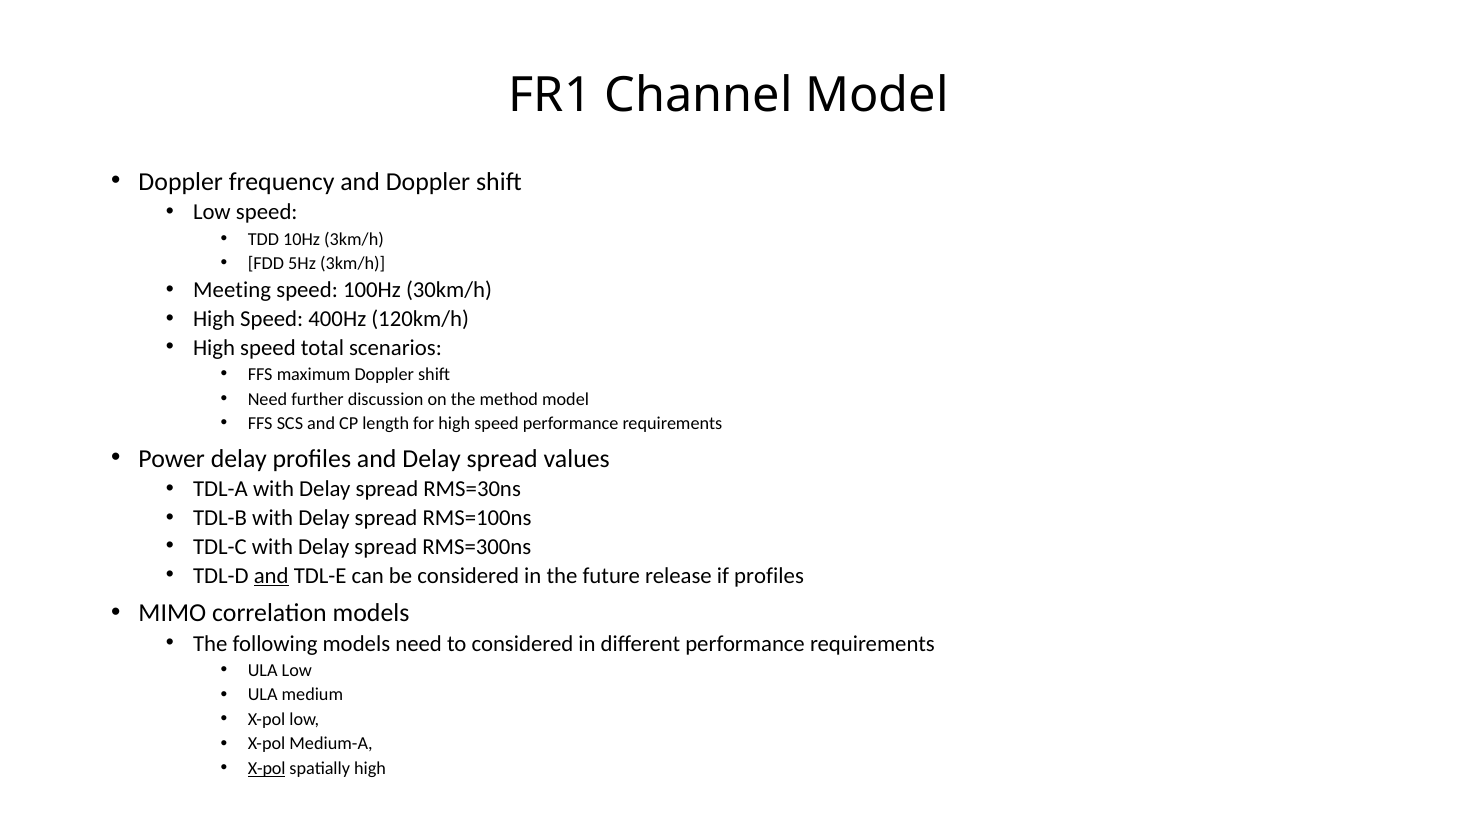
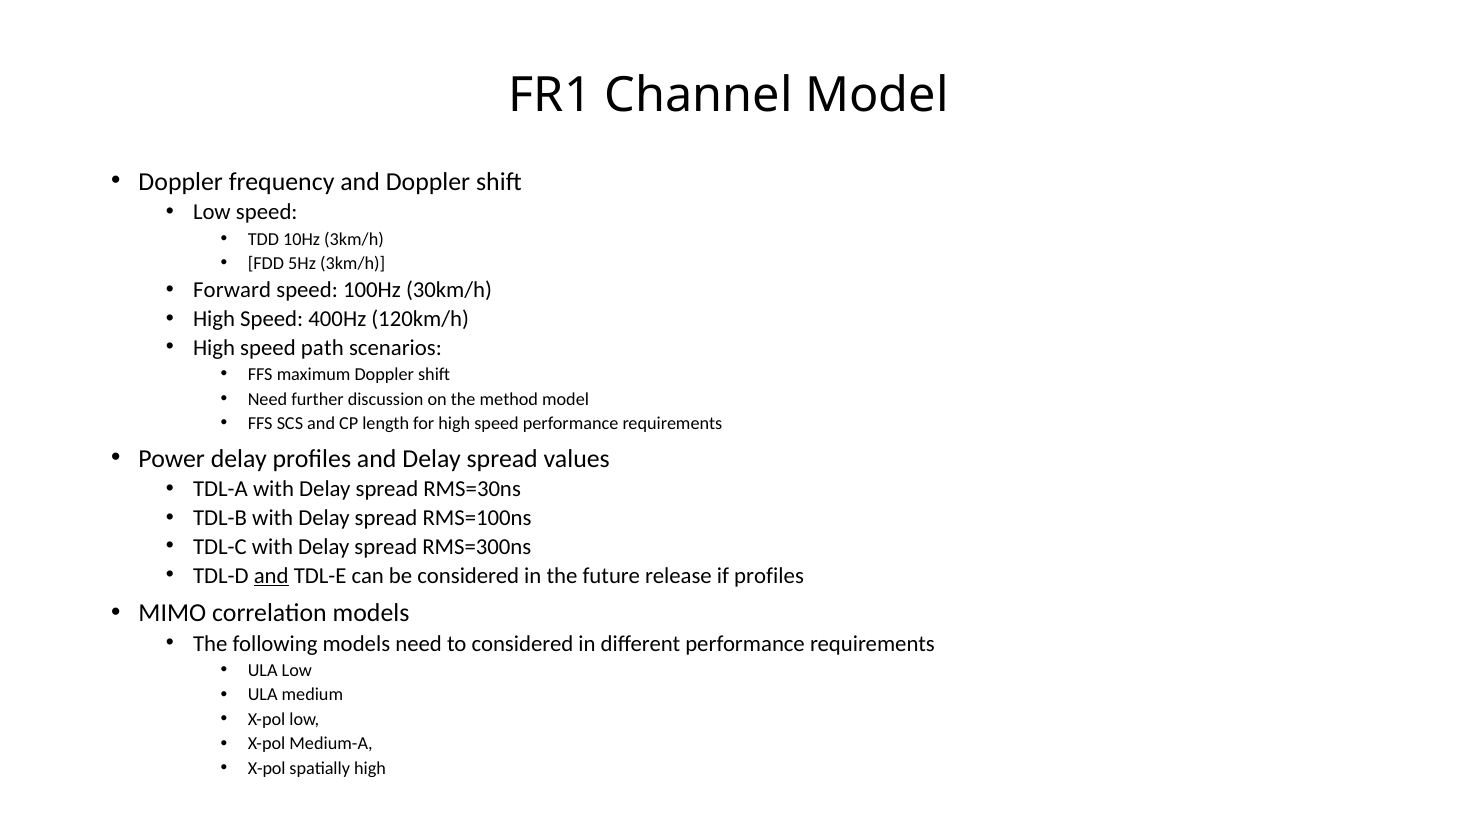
Meeting: Meeting -> Forward
total: total -> path
X-pol at (267, 768) underline: present -> none
